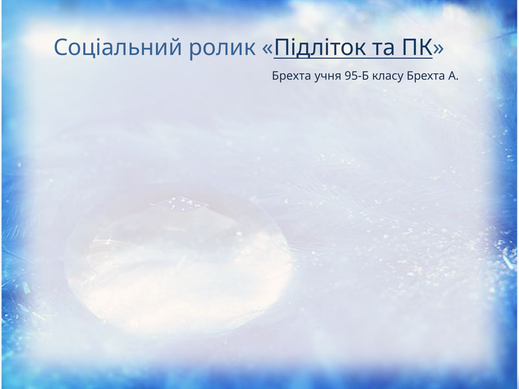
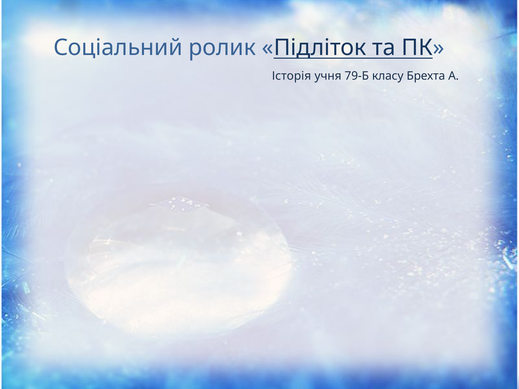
Брехта at (291, 76): Брехта -> Історія
95-Б: 95-Б -> 79-Б
